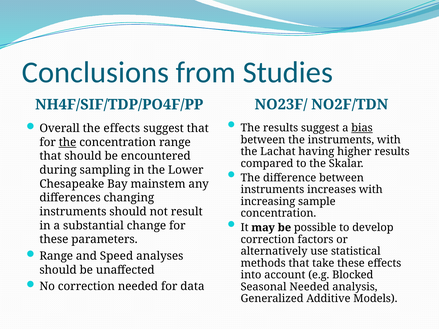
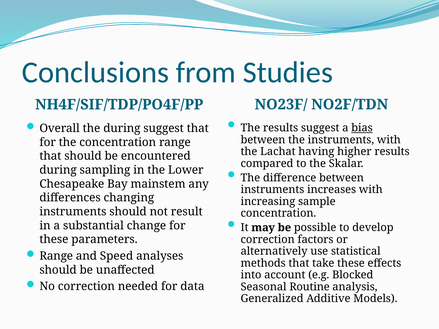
the effects: effects -> during
the at (68, 142) underline: present -> none
Seasonal Needed: Needed -> Routine
